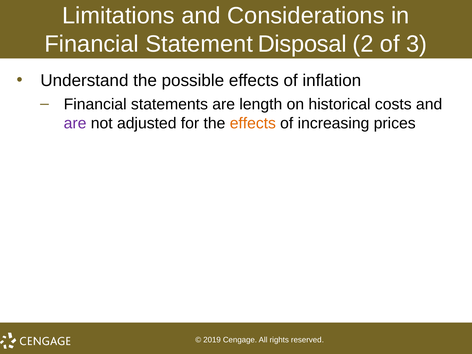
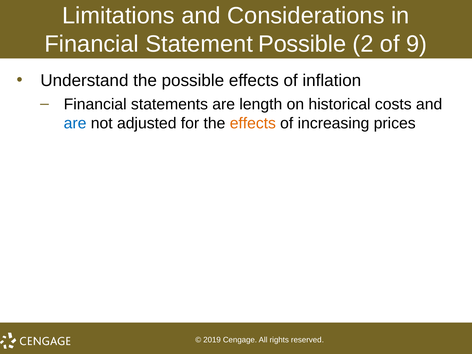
Statement Disposal: Disposal -> Possible
3: 3 -> 9
are at (75, 123) colour: purple -> blue
